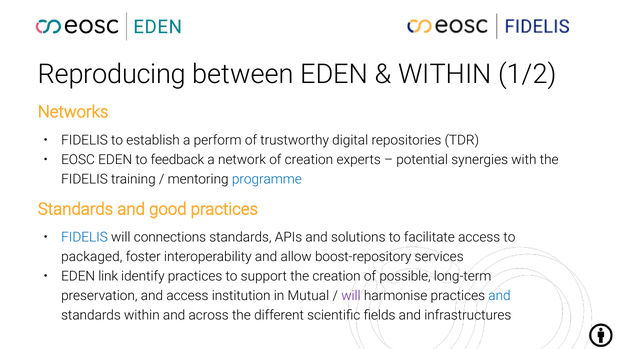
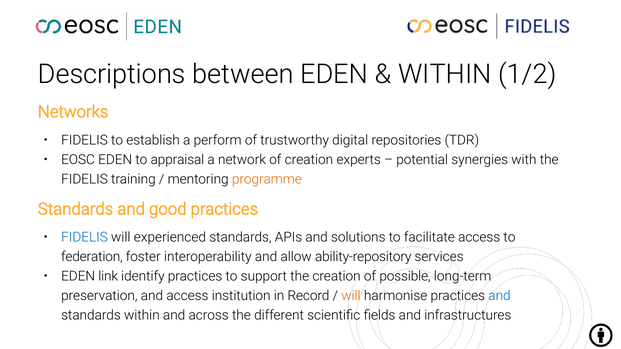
Reproducing: Reproducing -> Descriptions
feedback: feedback -> appraisal
programme colour: blue -> orange
connections: connections -> experienced
packaged: packaged -> federation
boost-repository: boost-repository -> ability-repository
Mutual: Mutual -> Record
will at (351, 296) colour: purple -> orange
